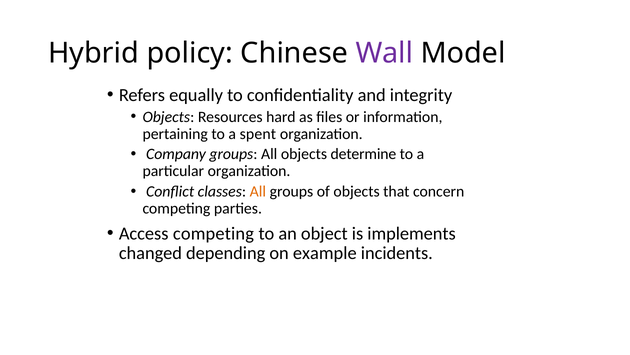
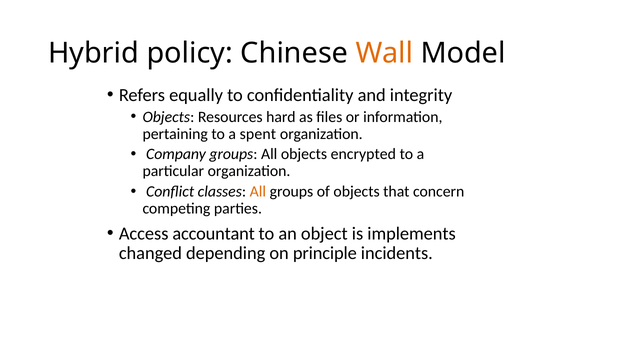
Wall colour: purple -> orange
determine: determine -> encrypted
Access competing: competing -> accountant
example: example -> principle
